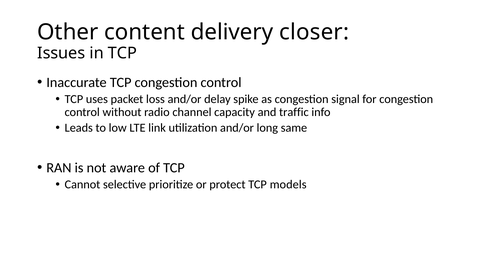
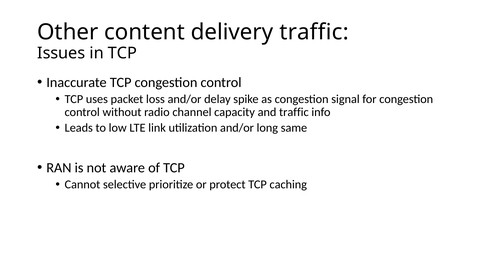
delivery closer: closer -> traffic
models: models -> caching
